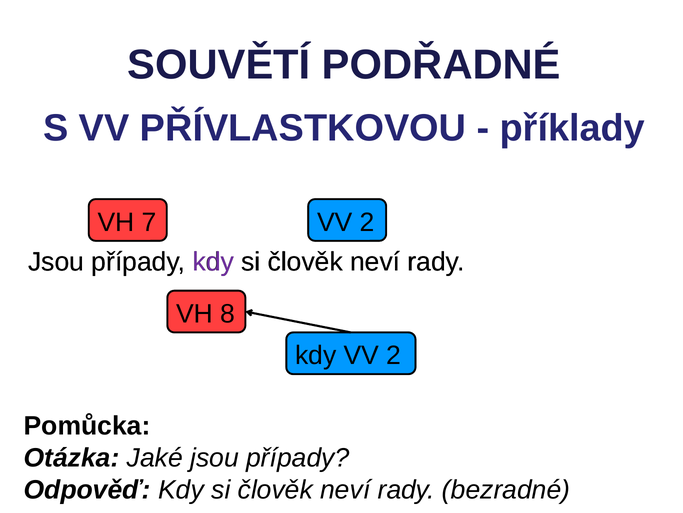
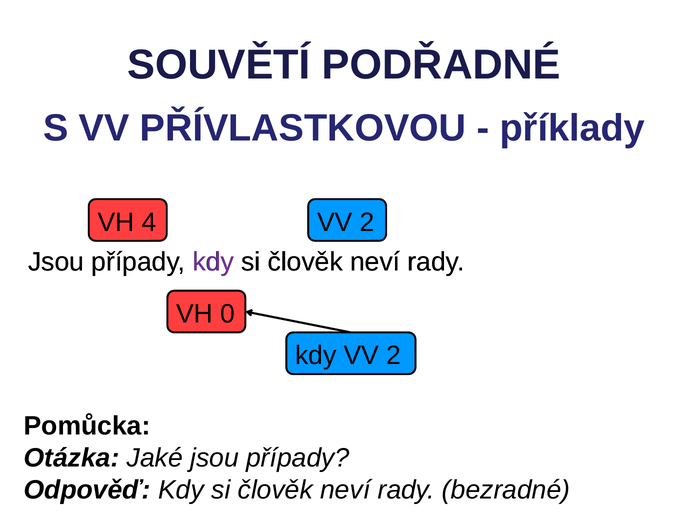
7: 7 -> 4
8: 8 -> 0
